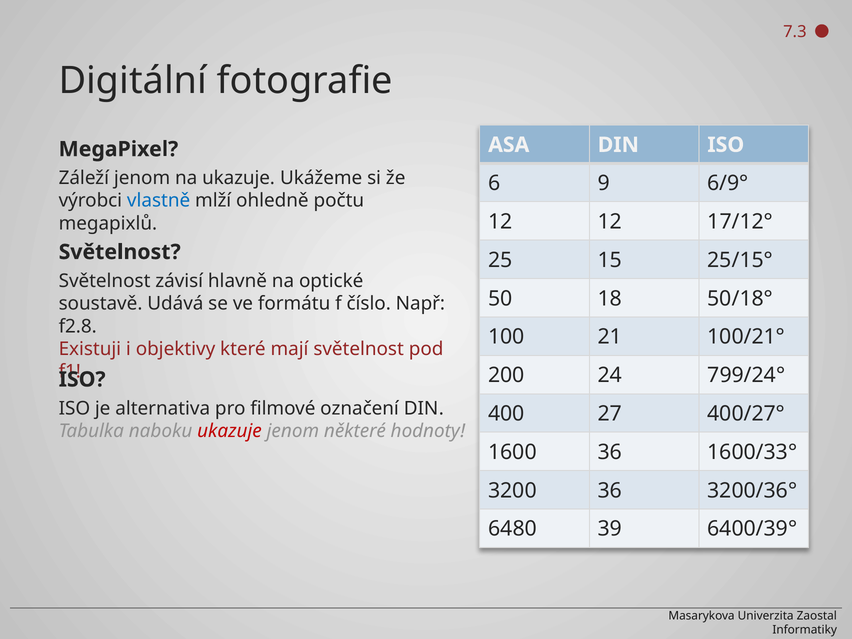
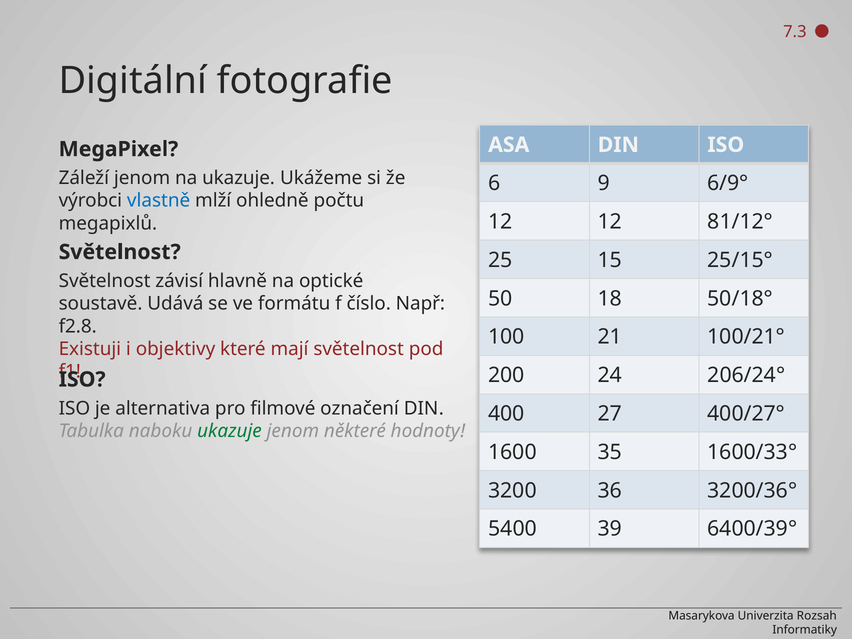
17/12°: 17/12° -> 81/12°
799/24°: 799/24° -> 206/24°
ukazuje at (229, 431) colour: red -> green
1600 36: 36 -> 35
6480: 6480 -> 5400
Zaostal: Zaostal -> Rozsah
